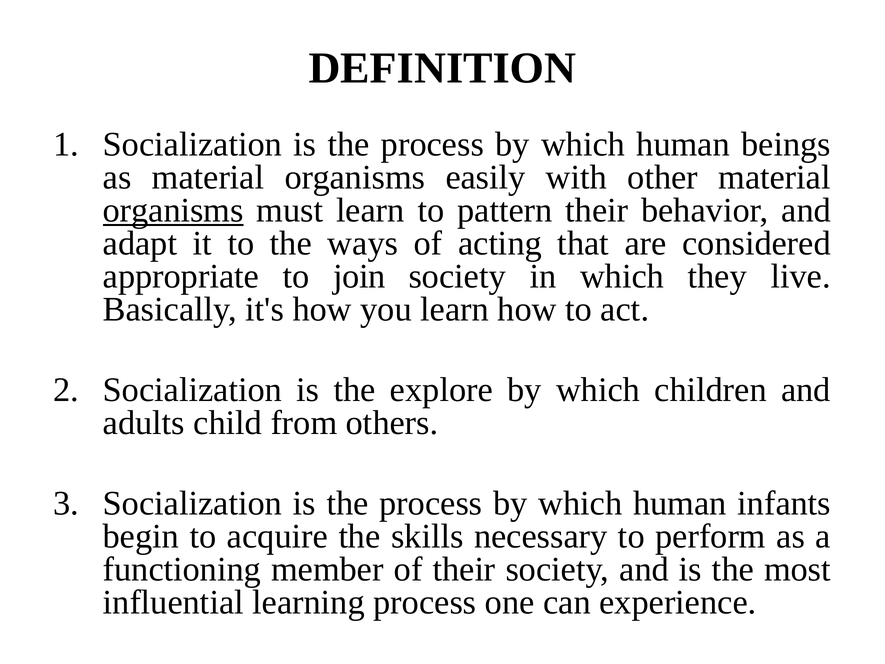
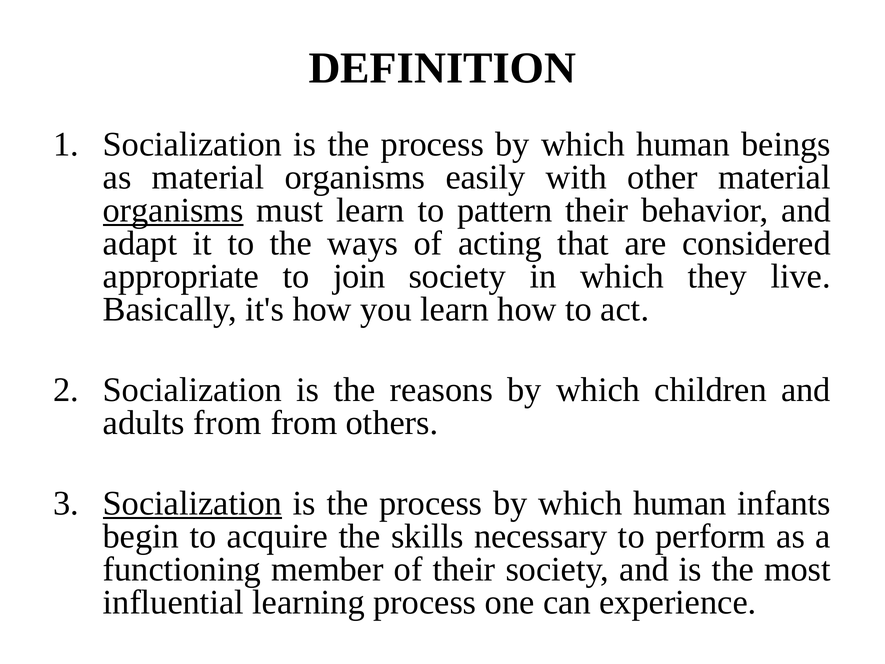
explore: explore -> reasons
adults child: child -> from
Socialization at (192, 503) underline: none -> present
